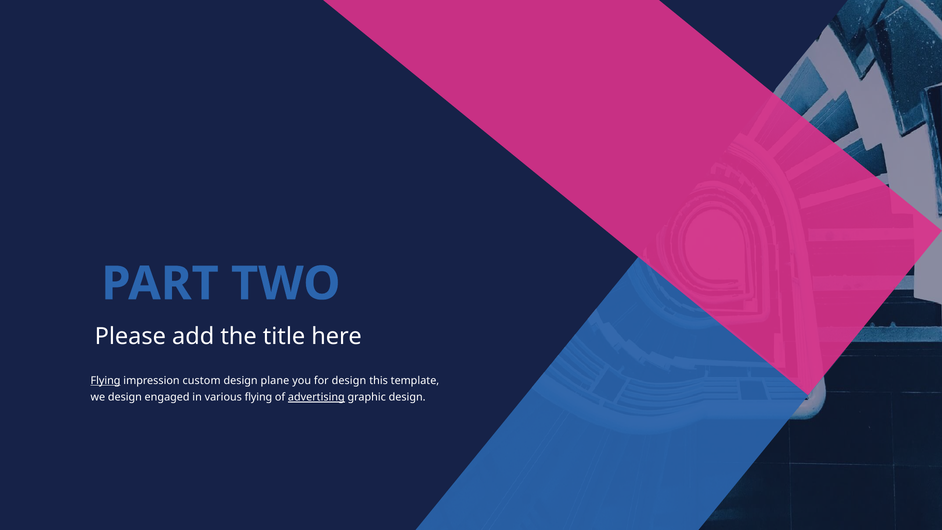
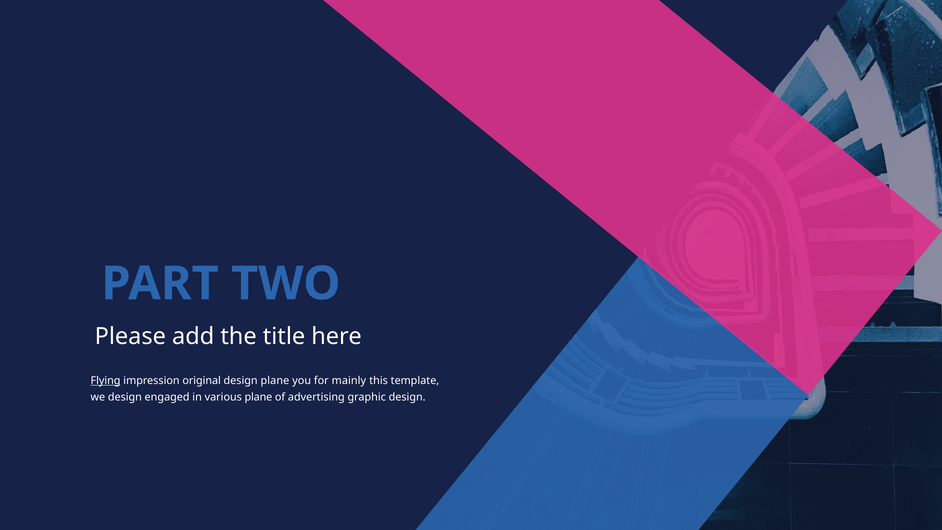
custom: custom -> original
for design: design -> mainly
various flying: flying -> plane
advertising underline: present -> none
